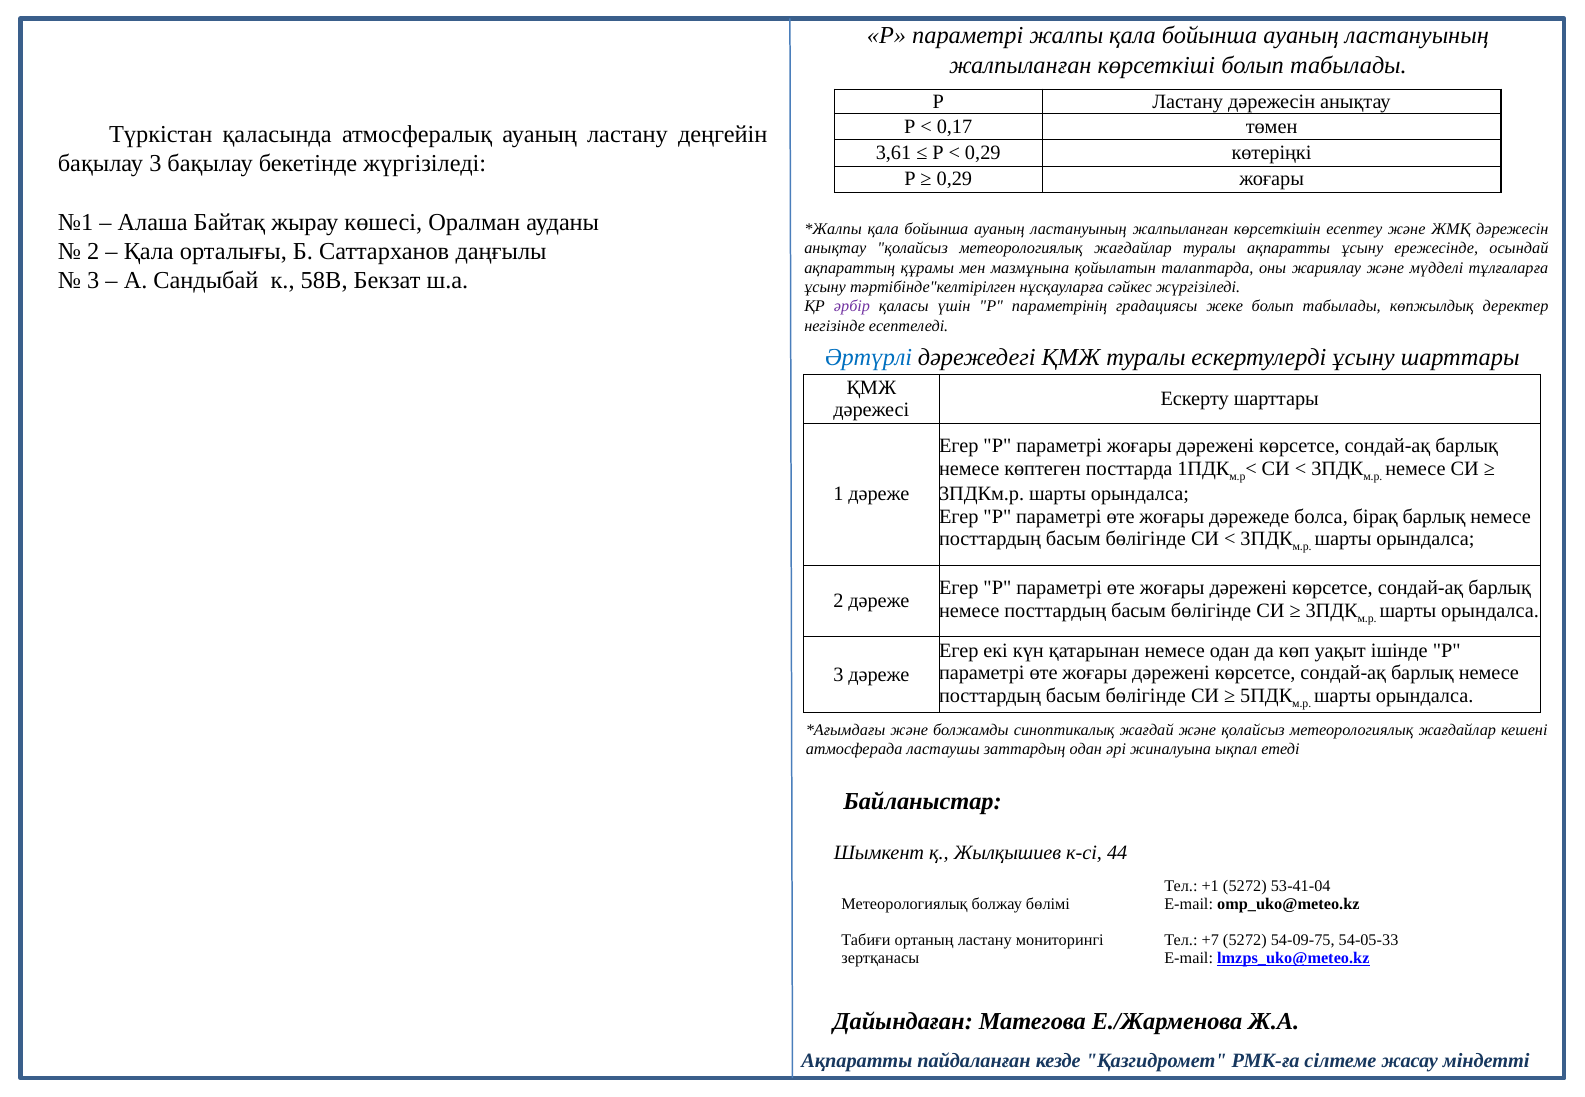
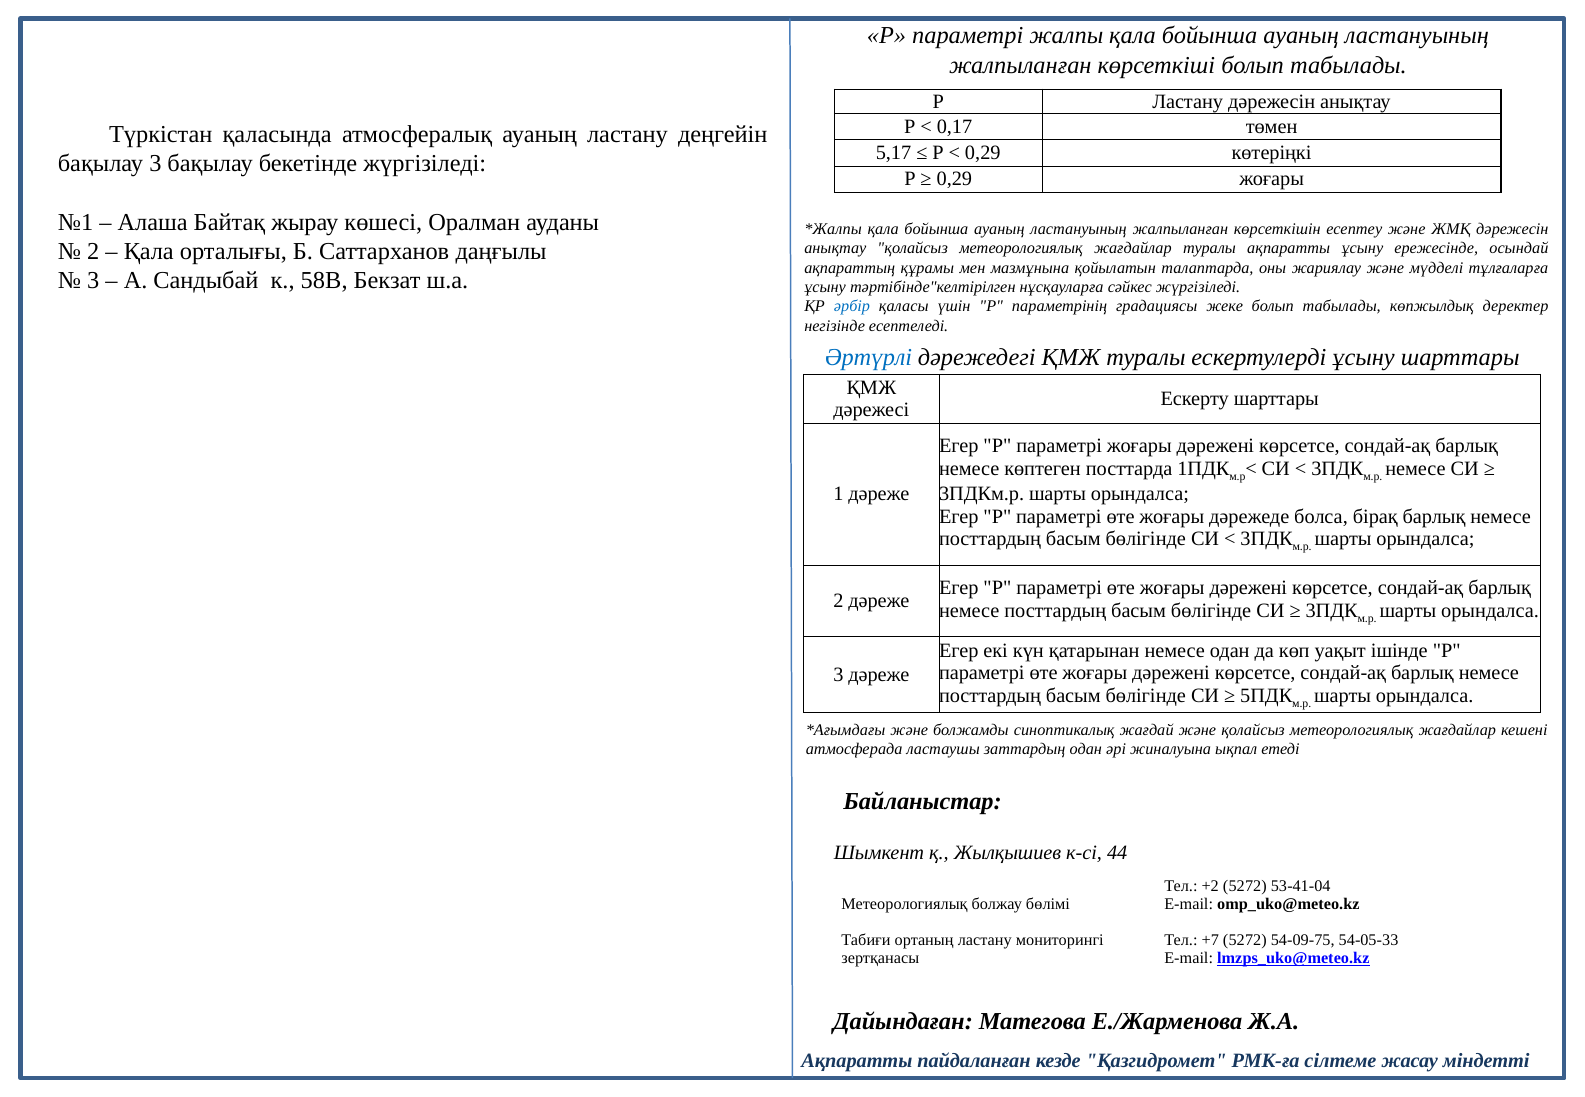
3,61: 3,61 -> 5,17
әрбір colour: purple -> blue
+1: +1 -> +2
